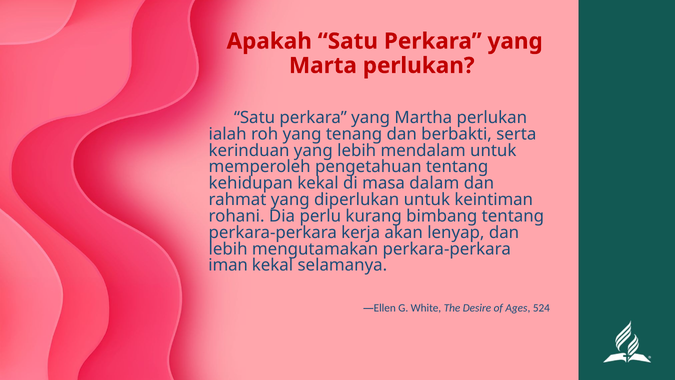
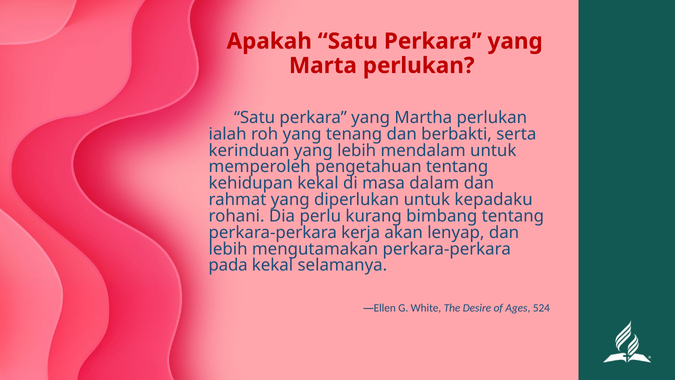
keintiman: keintiman -> kepadaku
iman: iman -> pada
